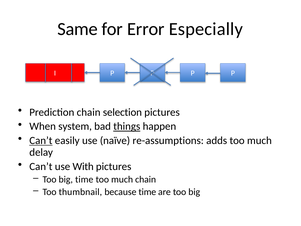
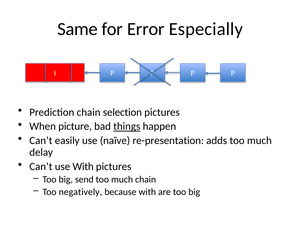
system: system -> picture
Can’t at (41, 140) underline: present -> none
re-assumptions: re-assumptions -> re-presentation
big time: time -> send
thumbnail: thumbnail -> negatively
because time: time -> with
